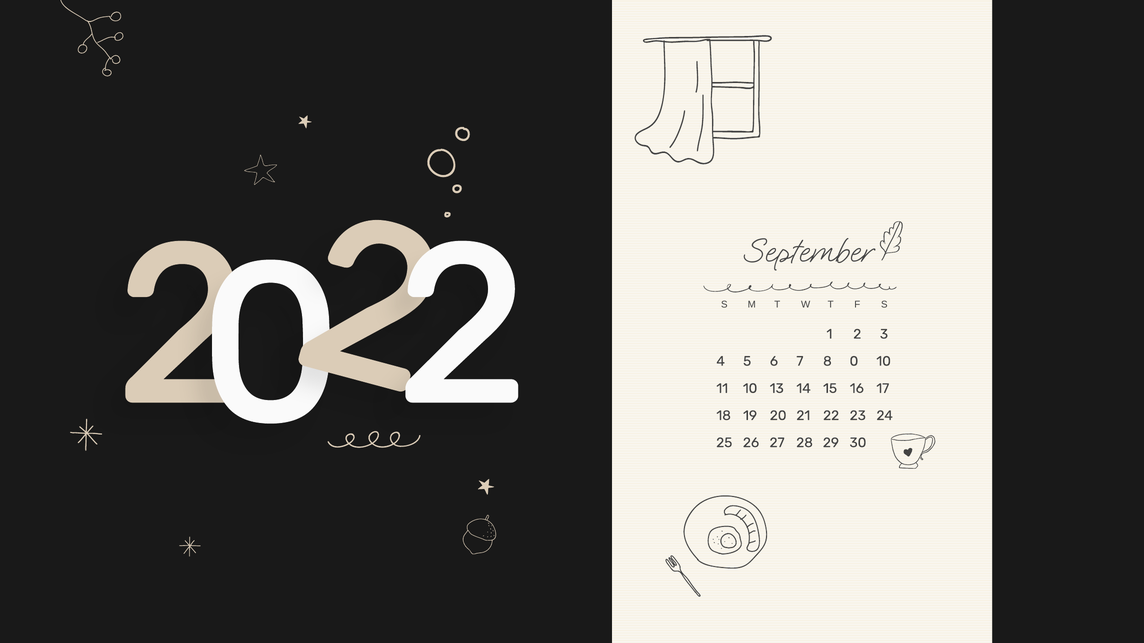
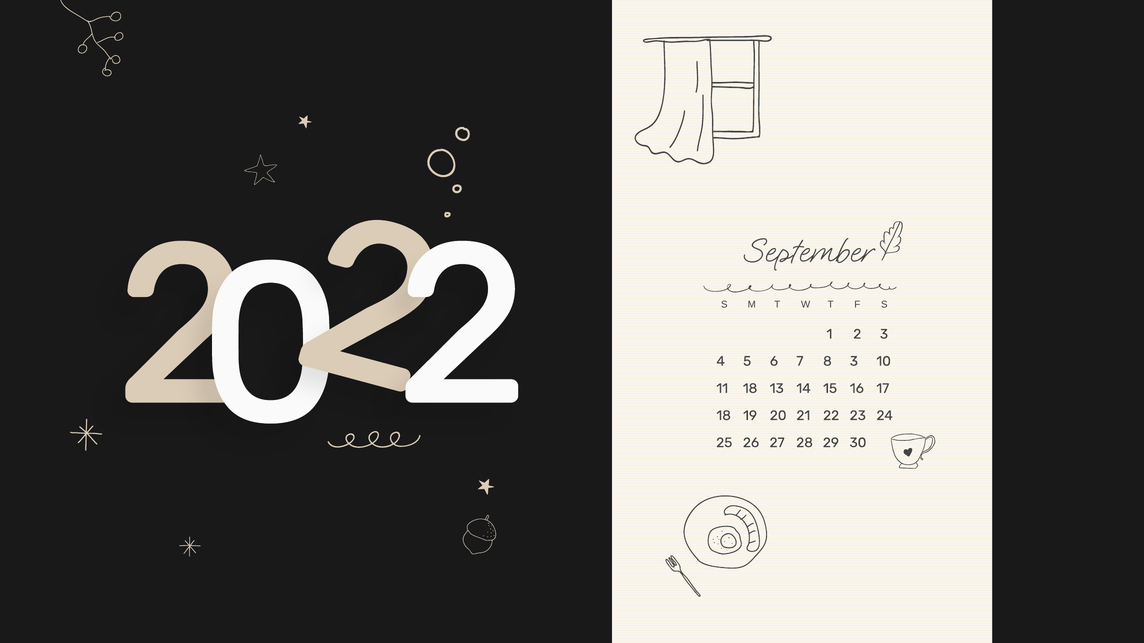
8 0: 0 -> 3
11 10: 10 -> 18
